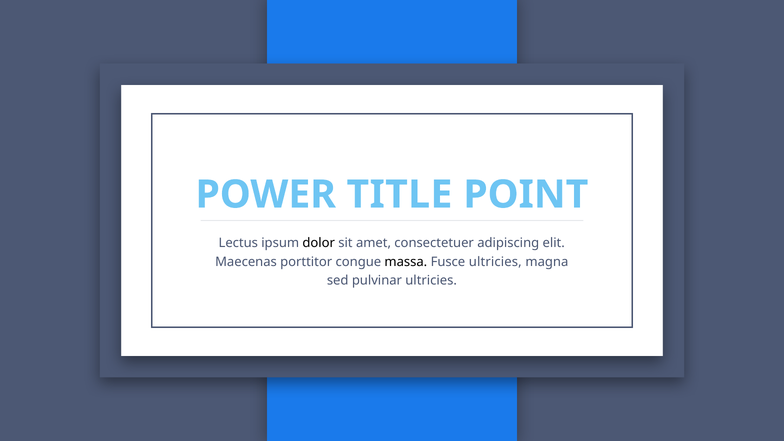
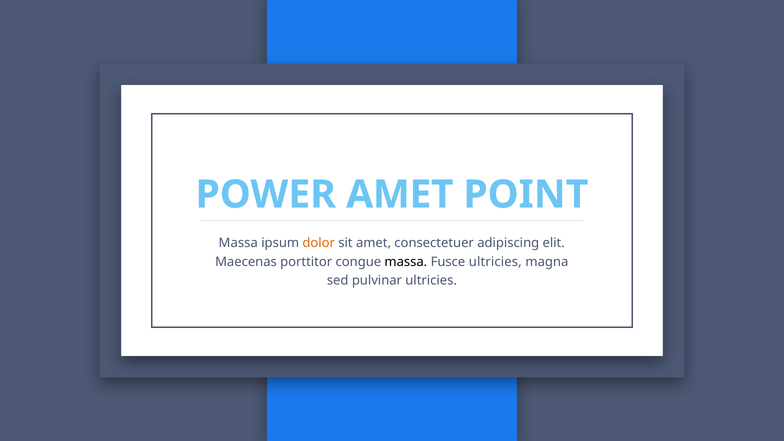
POWER TITLE: TITLE -> AMET
Lectus at (238, 243): Lectus -> Massa
dolor colour: black -> orange
